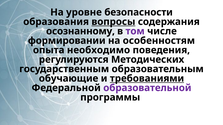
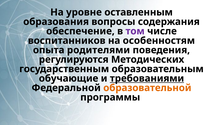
безопасности: безопасности -> оставленным
вопросы underline: present -> none
осознанному: осознанному -> обеспечение
формировании: формировании -> воспитанников
необходимо: необходимо -> родителями
образовательной colour: purple -> orange
